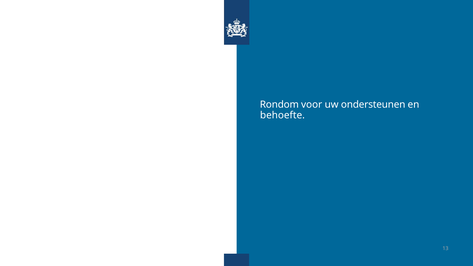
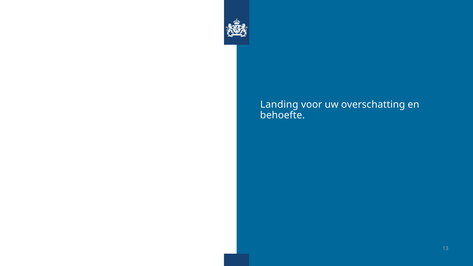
Rondom: Rondom -> Landing
ondersteunen: ondersteunen -> overschatting
